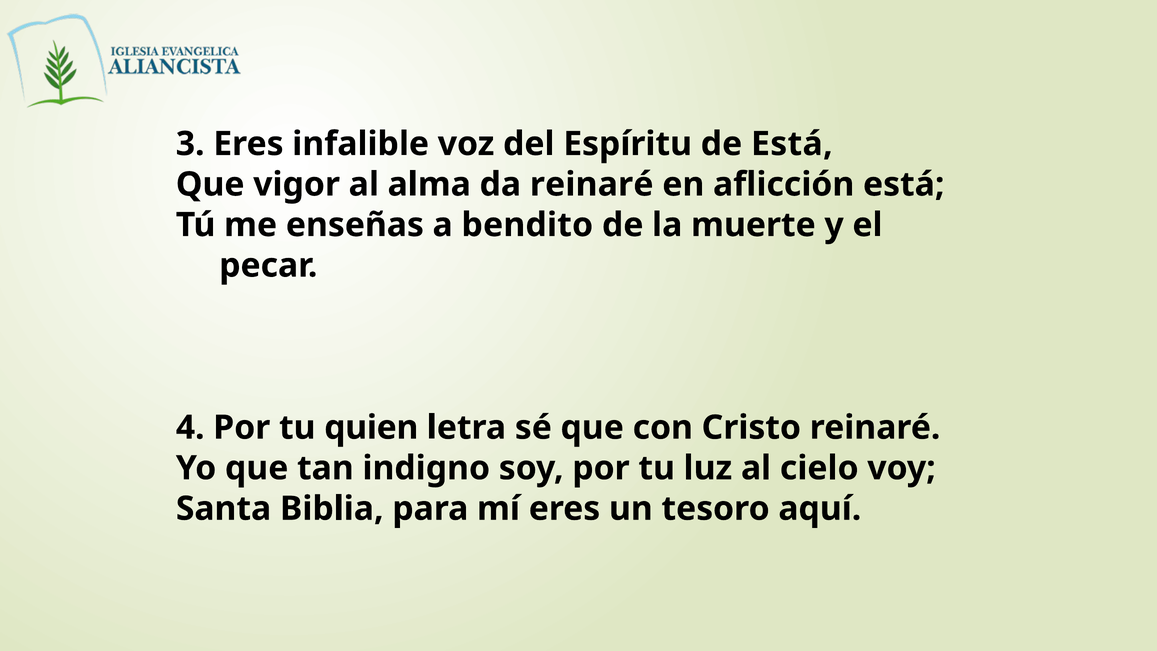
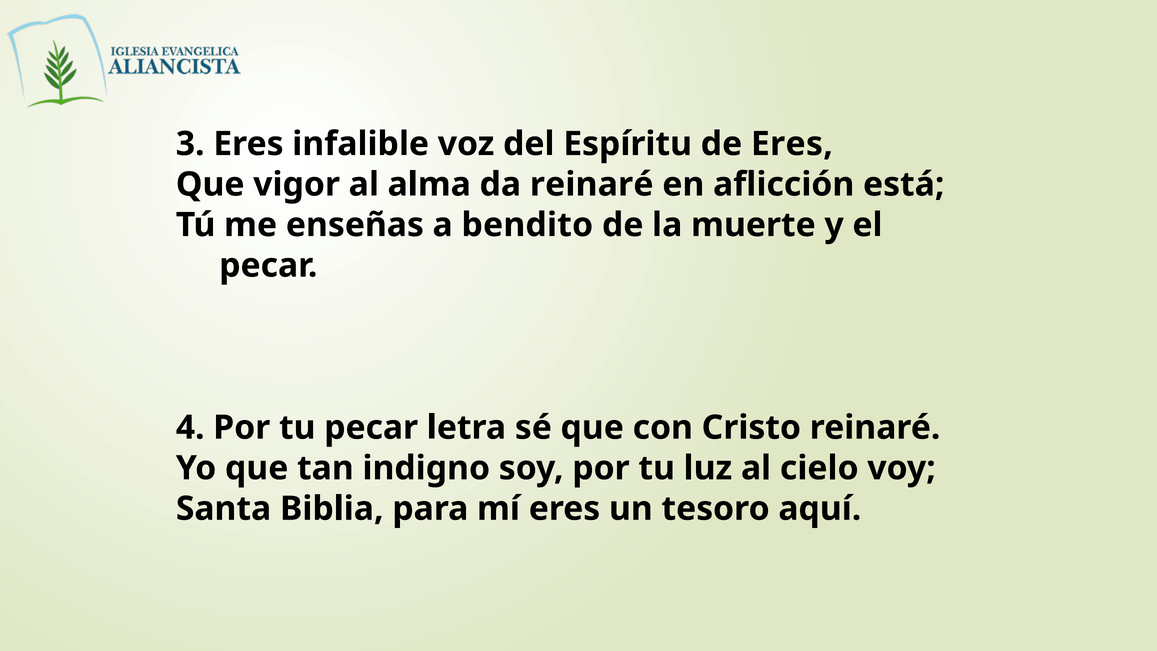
de Está: Está -> Eres
tu quien: quien -> pecar
